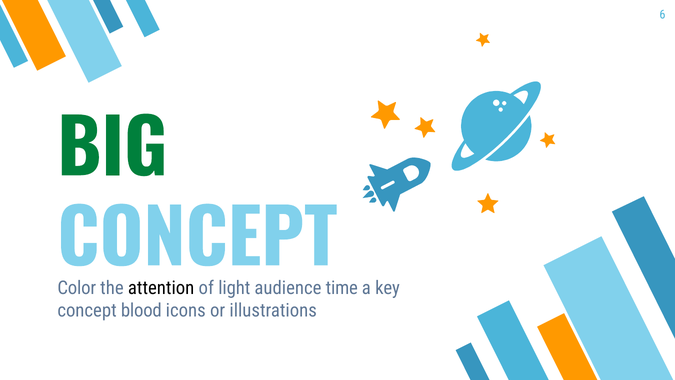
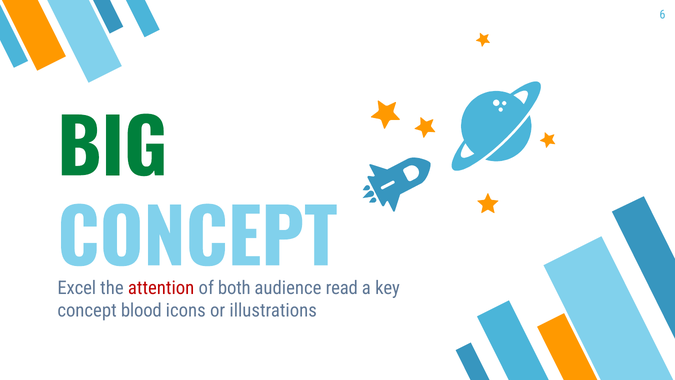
Color: Color -> Excel
attention colour: black -> red
light: light -> both
time: time -> read
